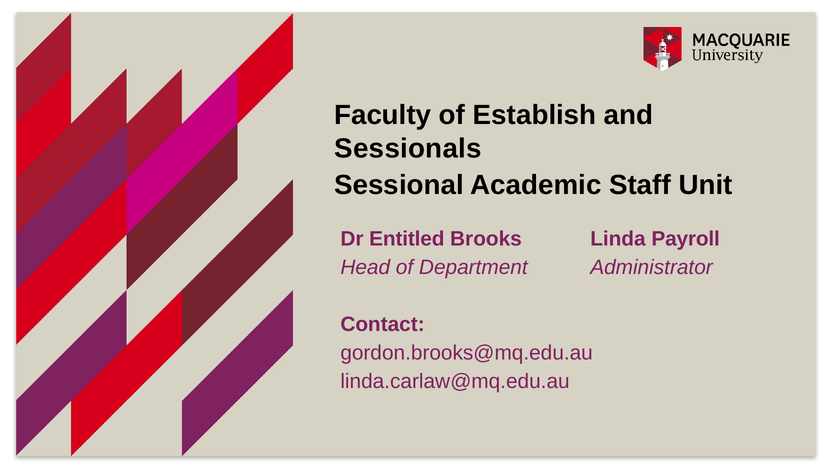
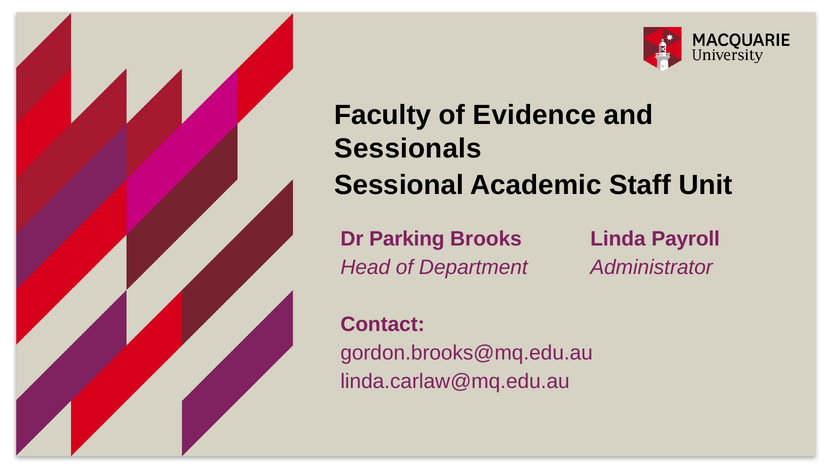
Establish: Establish -> Evidence
Entitled: Entitled -> Parking
